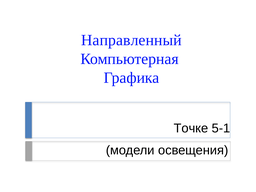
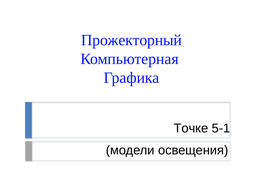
Направленный: Направленный -> Прожекторный
